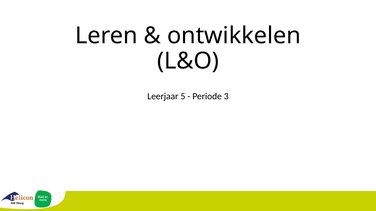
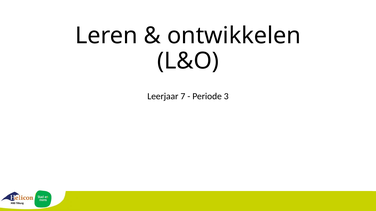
5: 5 -> 7
